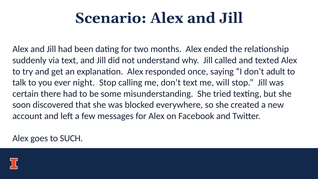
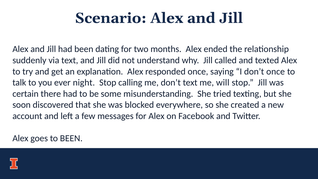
don’t adult: adult -> once
to SUCH: SUCH -> BEEN
